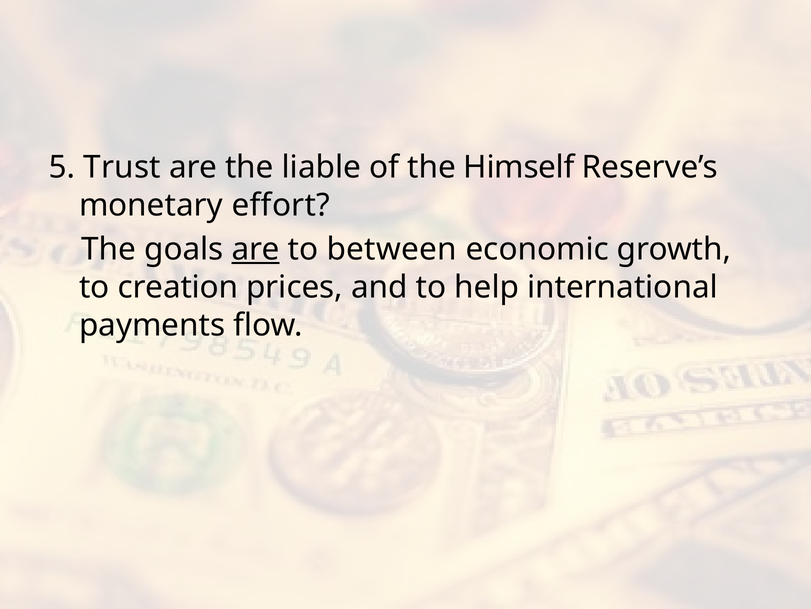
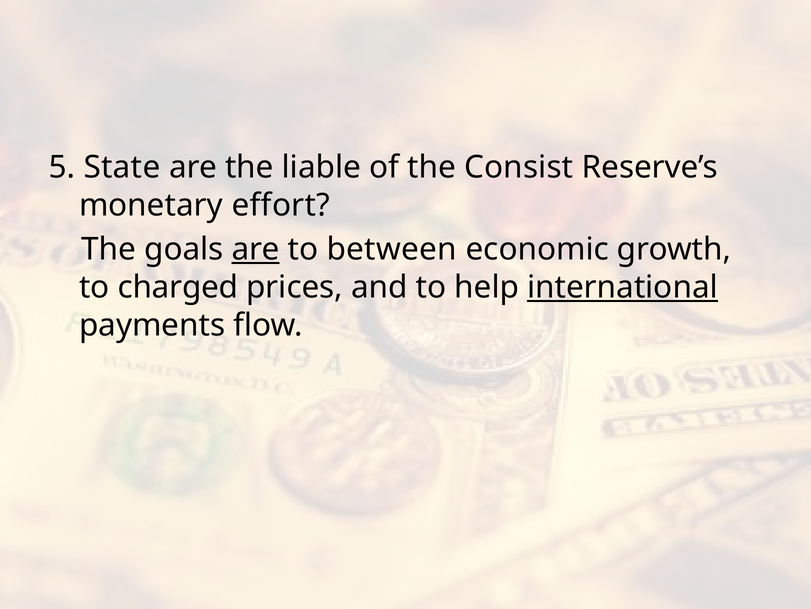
Trust: Trust -> State
Himself: Himself -> Consist
creation: creation -> charged
international underline: none -> present
